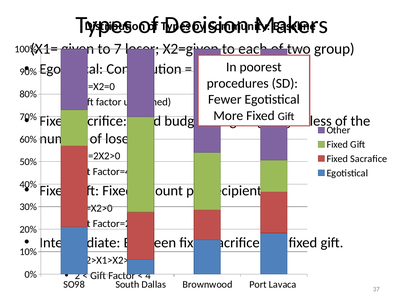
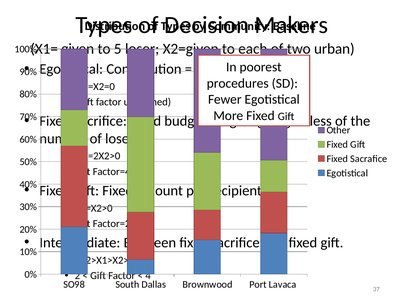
7: 7 -> 5
group: group -> urban
